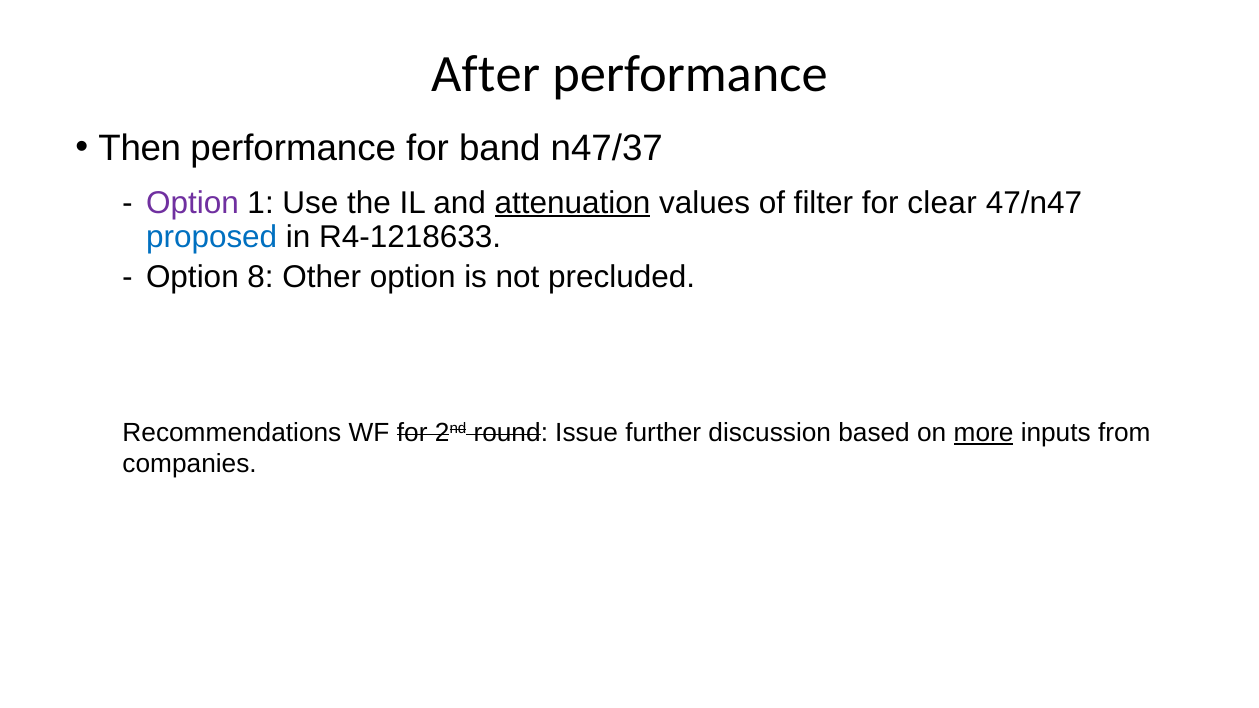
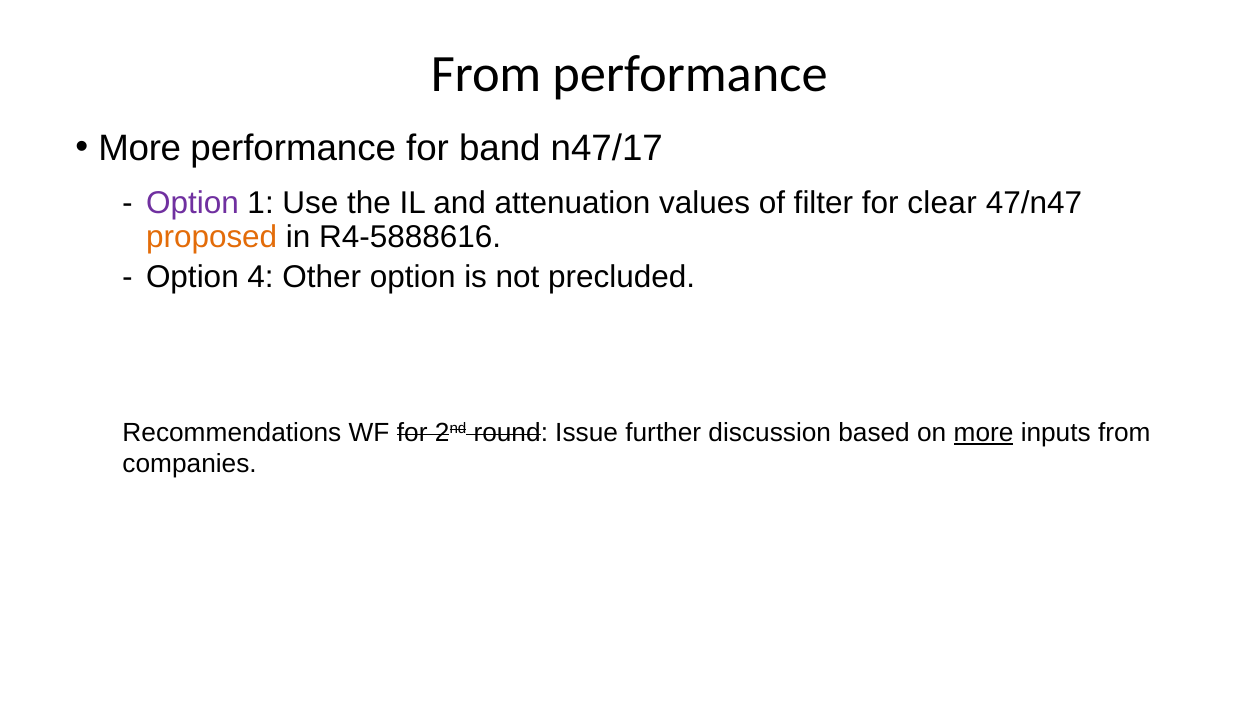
After at (486, 74): After -> From
Then at (140, 148): Then -> More
n47/37: n47/37 -> n47/17
attenuation underline: present -> none
proposed colour: blue -> orange
R4-1218633: R4-1218633 -> R4-5888616
8: 8 -> 4
